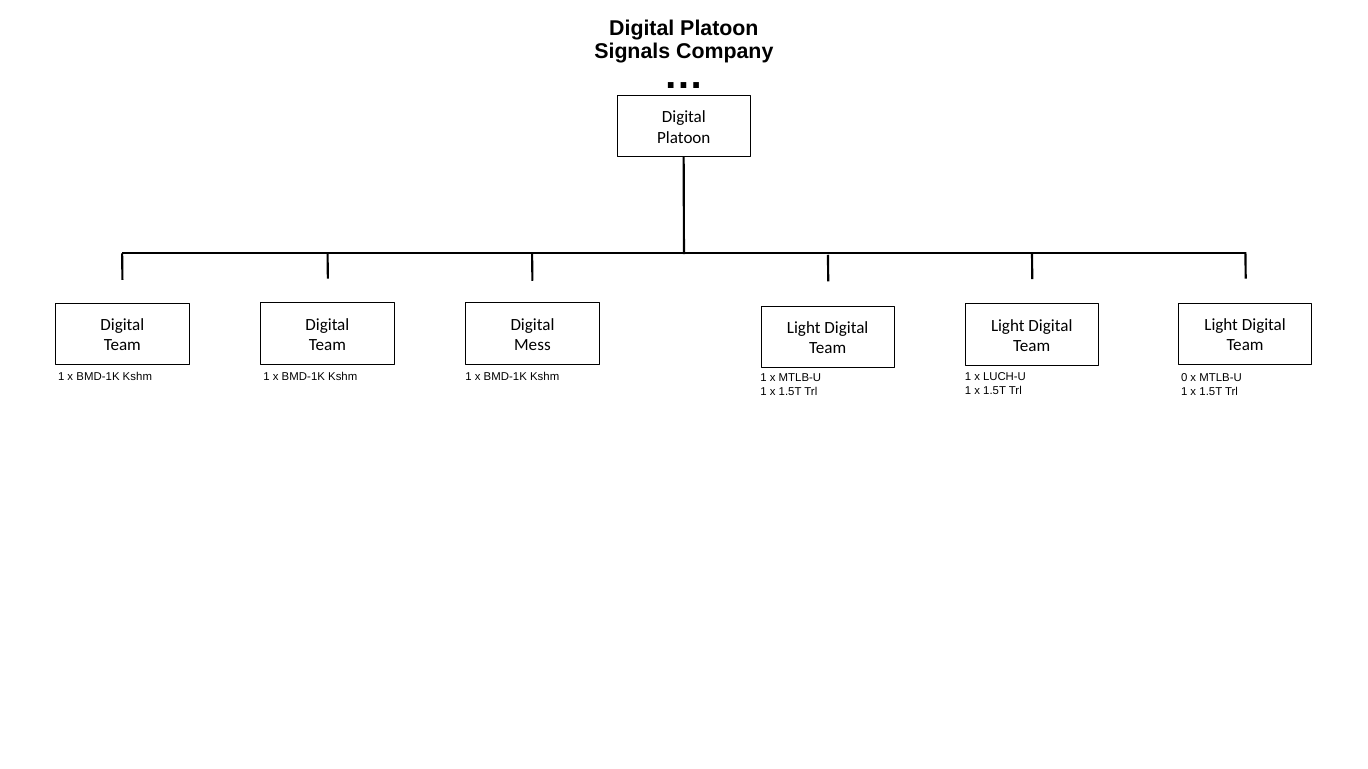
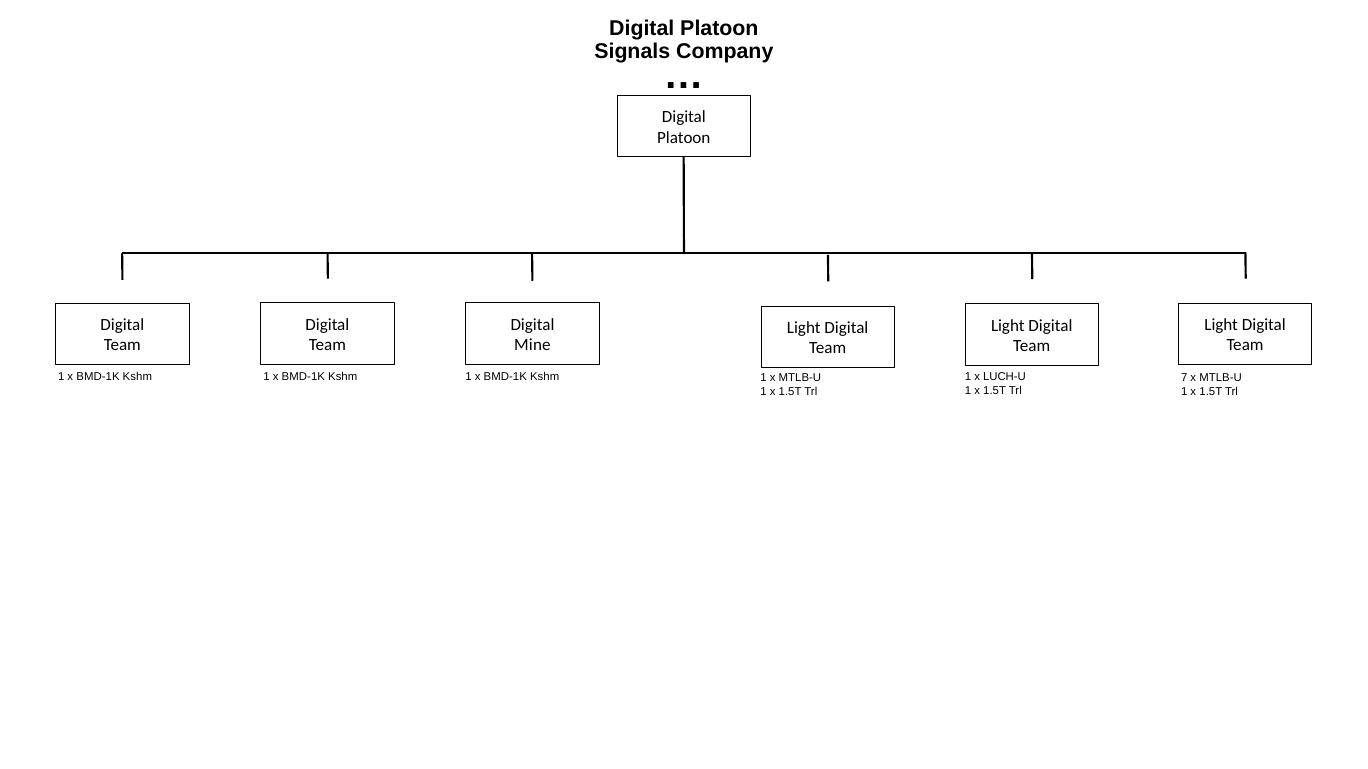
Mess: Mess -> Mine
0: 0 -> 7
